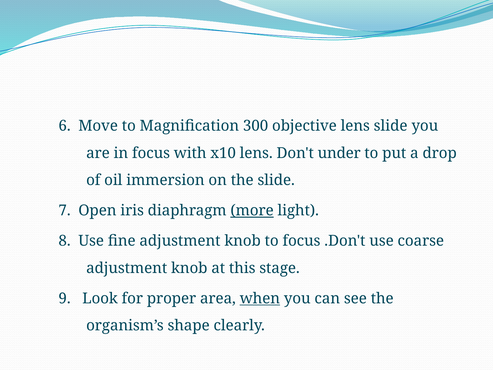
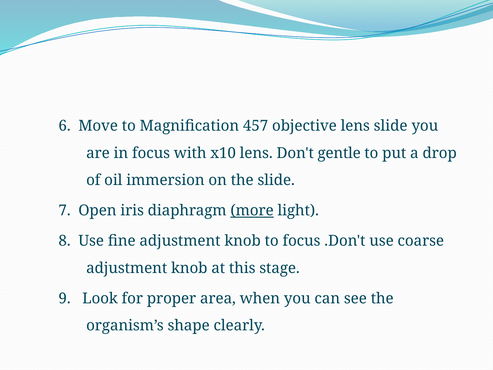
300: 300 -> 457
under: under -> gentle
when underline: present -> none
